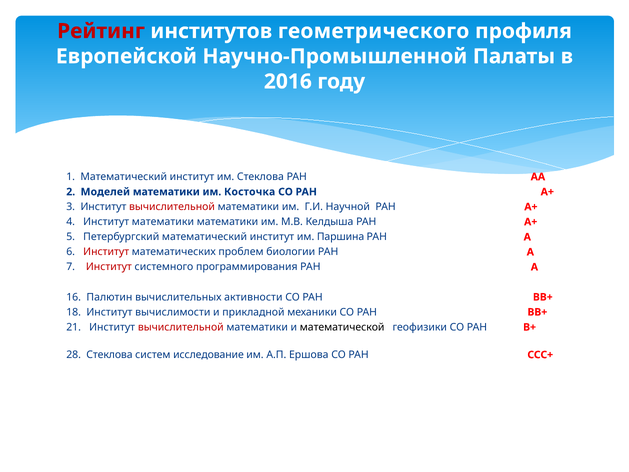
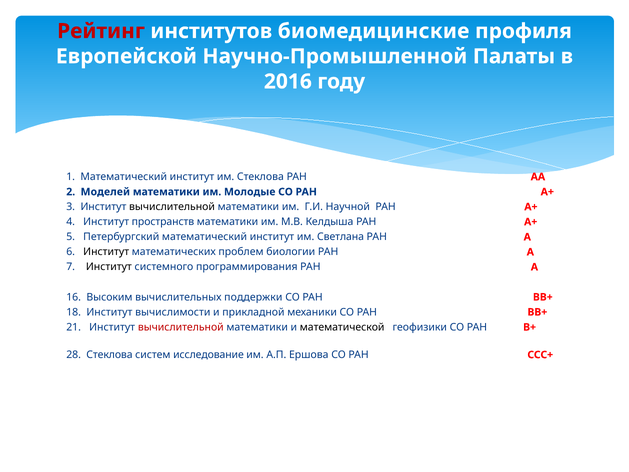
геометрического: геометрического -> биомедицинские
Косточка: Косточка -> Молодые
вычислительной at (172, 207) colour: red -> black
Институт математики: математики -> пространств
Паршина: Паршина -> Светлана
Институт at (106, 252) colour: red -> black
Институт at (109, 267) colour: red -> black
Палютин: Палютин -> Высоким
активности: активности -> поддержки
